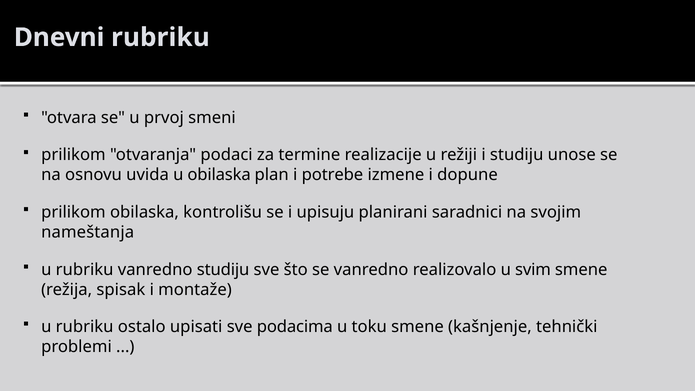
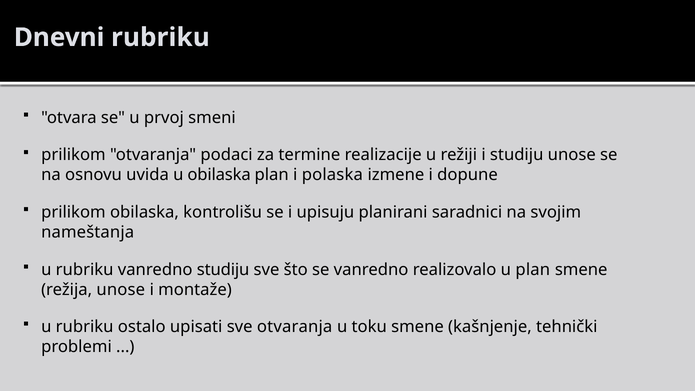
potrebe: potrebe -> polaska
u svim: svim -> plan
režija spisak: spisak -> unose
sve podacima: podacima -> otvaranja
